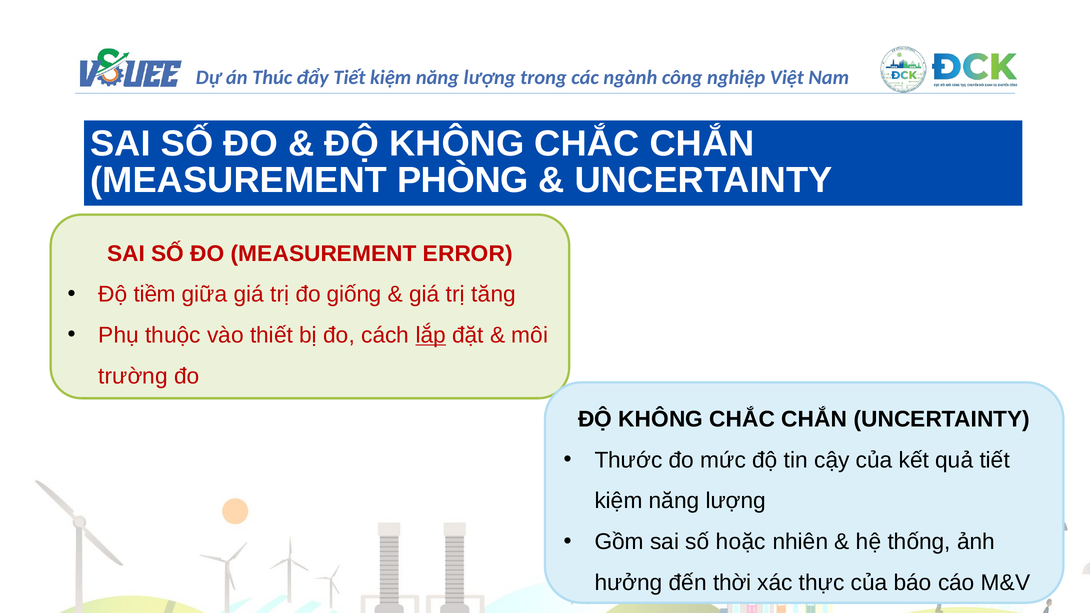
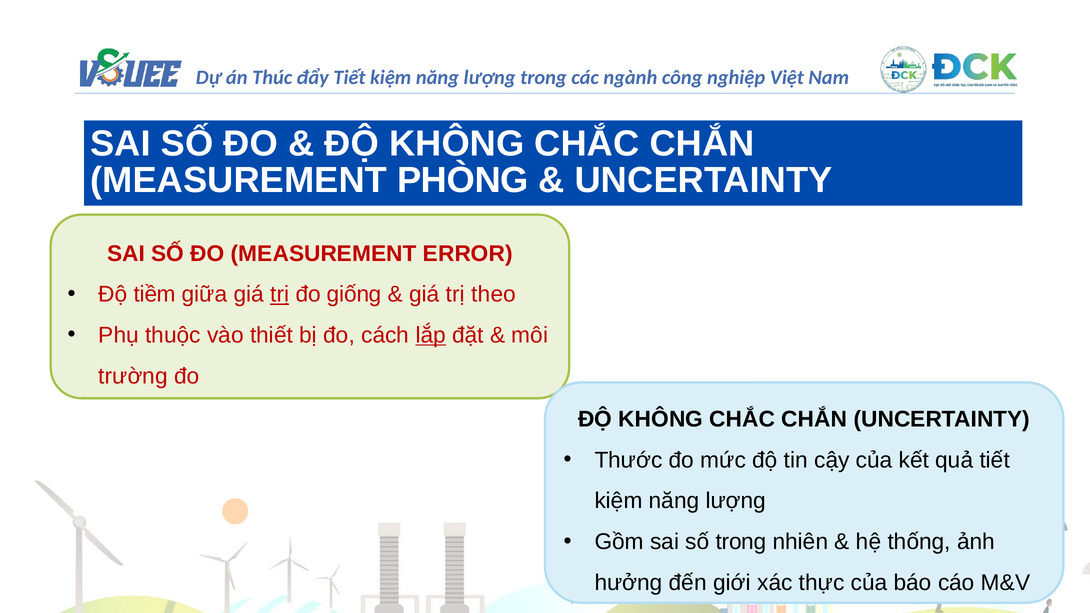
trị at (280, 294) underline: none -> present
tăng: tăng -> theo
số hoặc: hoặc -> trong
thời: thời -> giới
